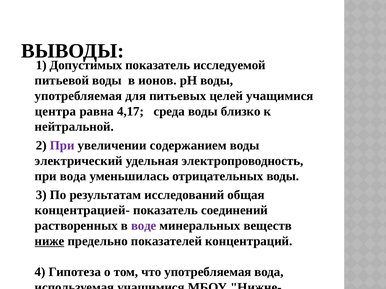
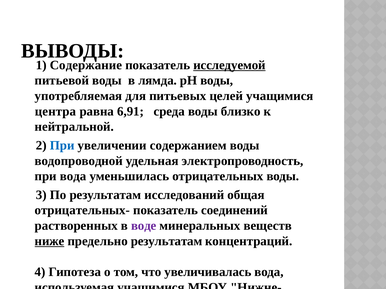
Допустимых: Допустимых -> Содержание
исследуемой underline: none -> present
ионов: ионов -> лямда
4,17: 4,17 -> 6,91
При at (62, 146) colour: purple -> blue
электрический: электрический -> водопроводной
концентрацией-: концентрацией- -> отрицательных-
предельно показателей: показателей -> результатам
что употребляемая: употребляемая -> увеличивалась
